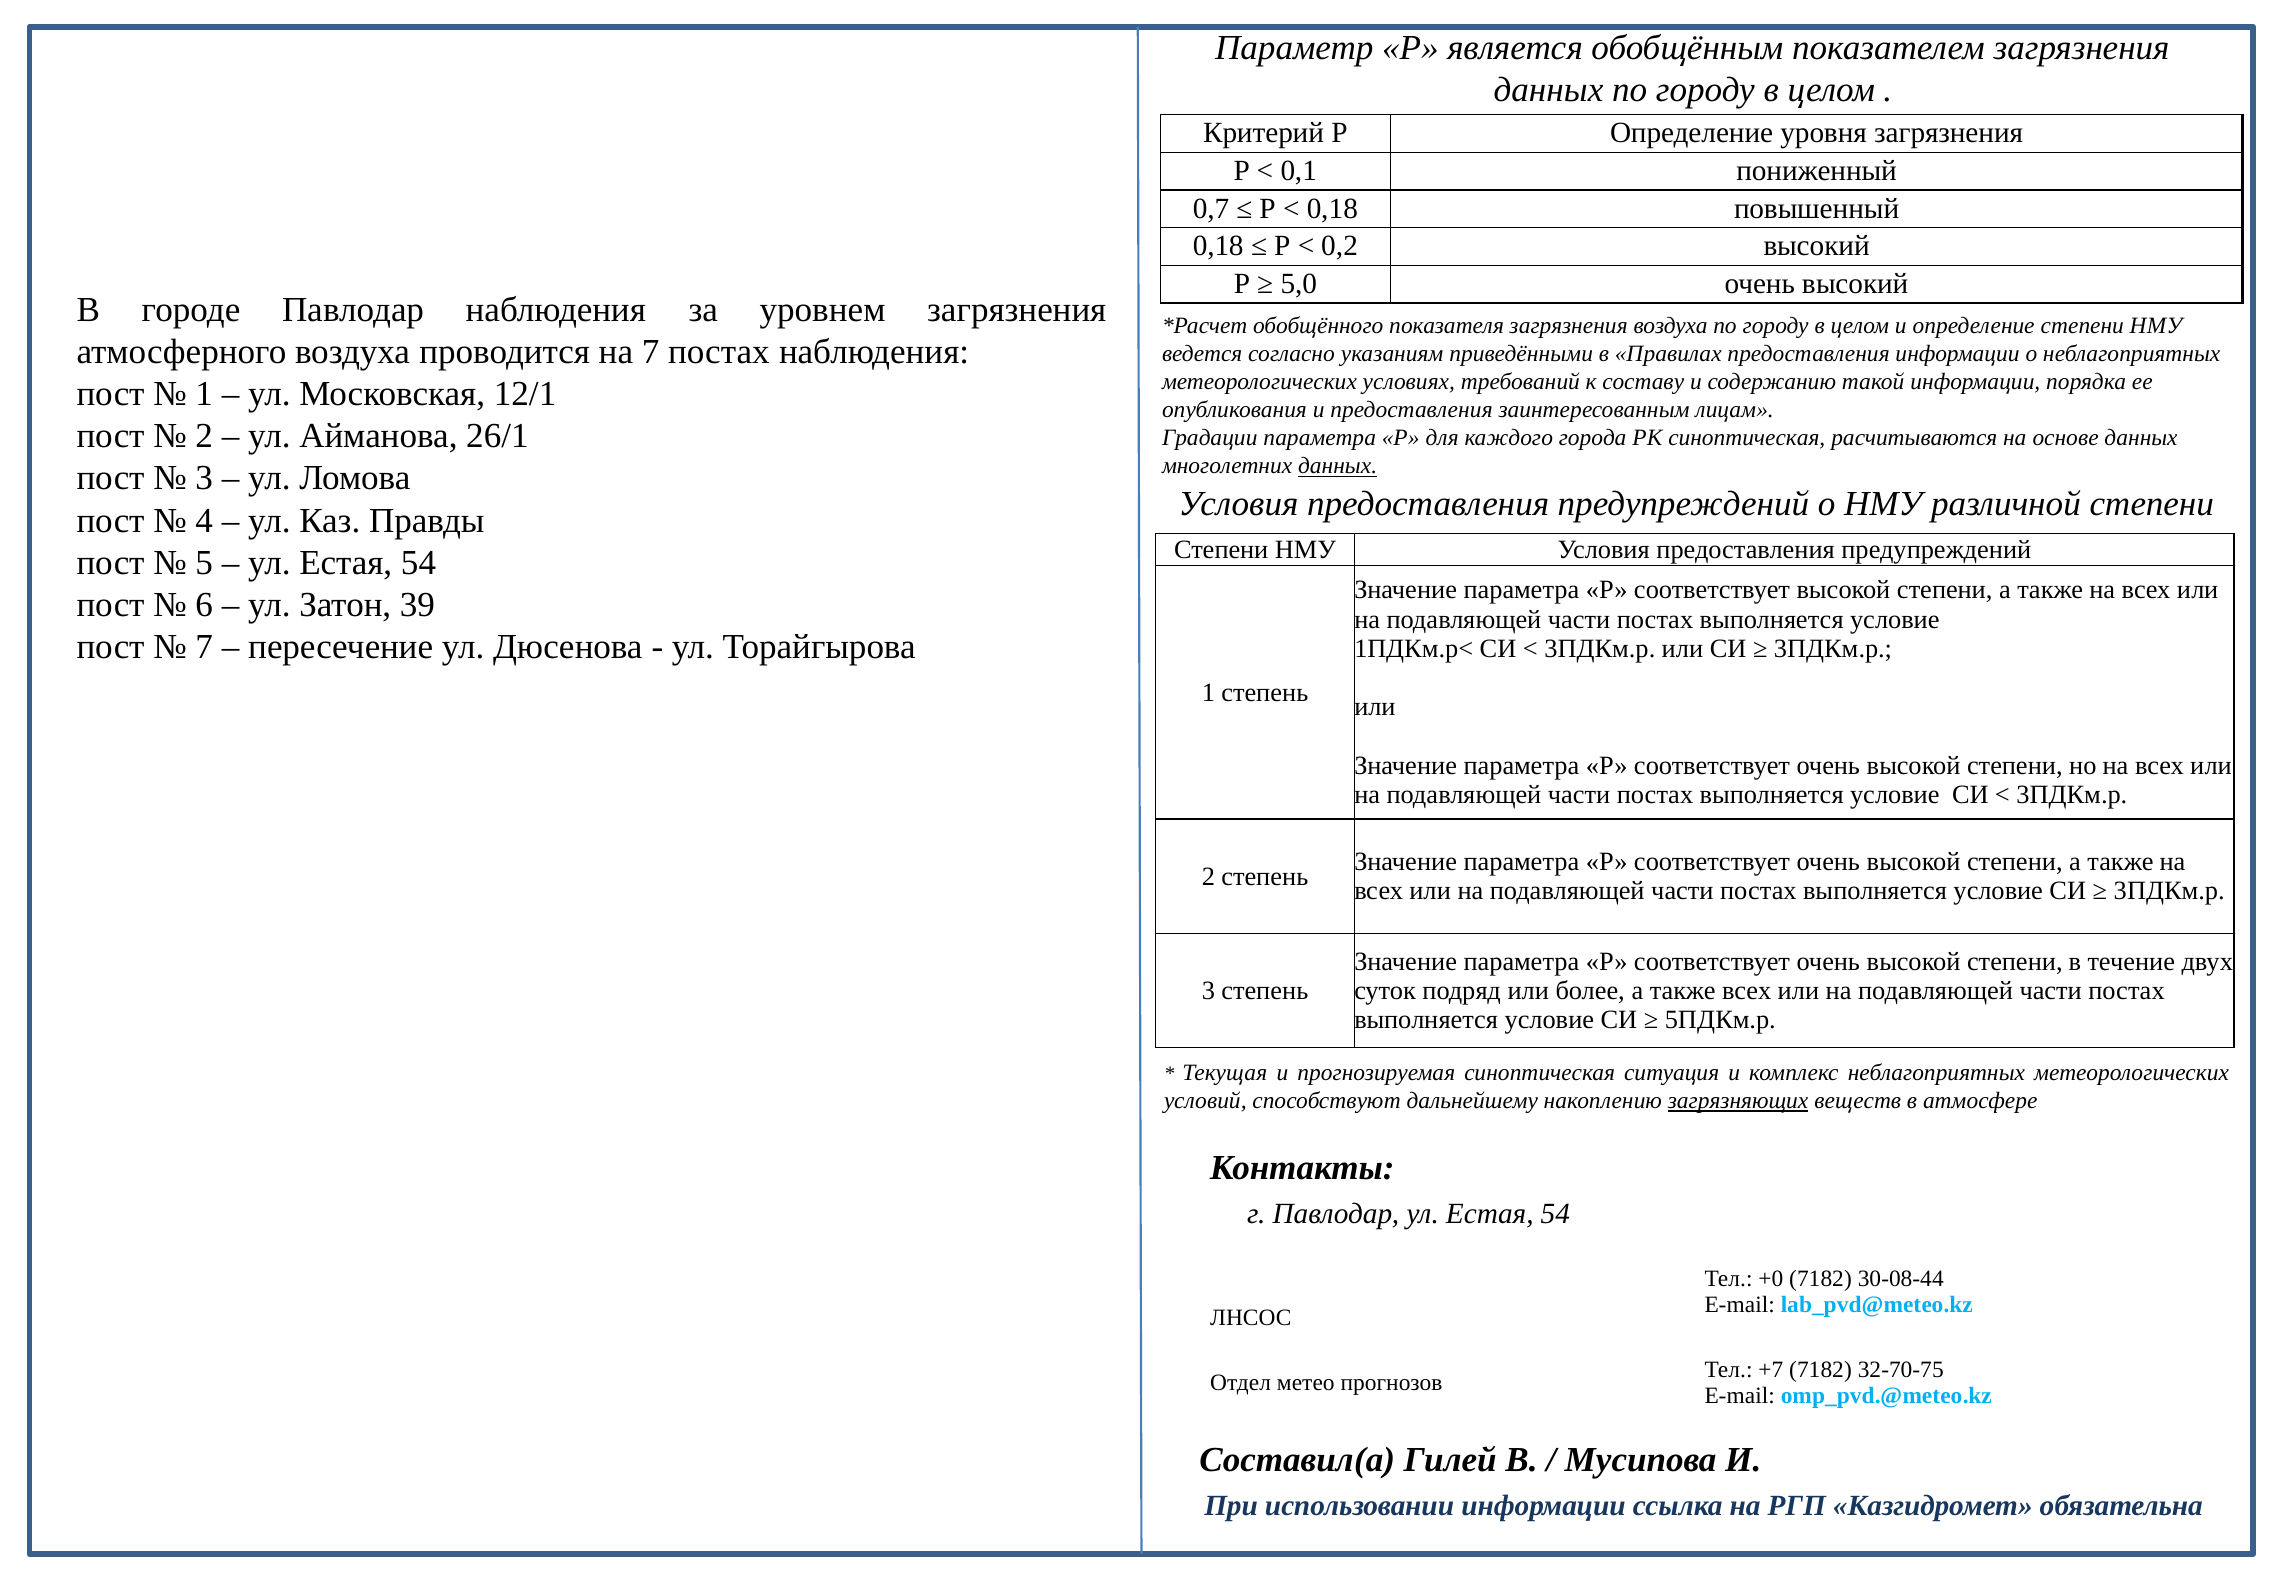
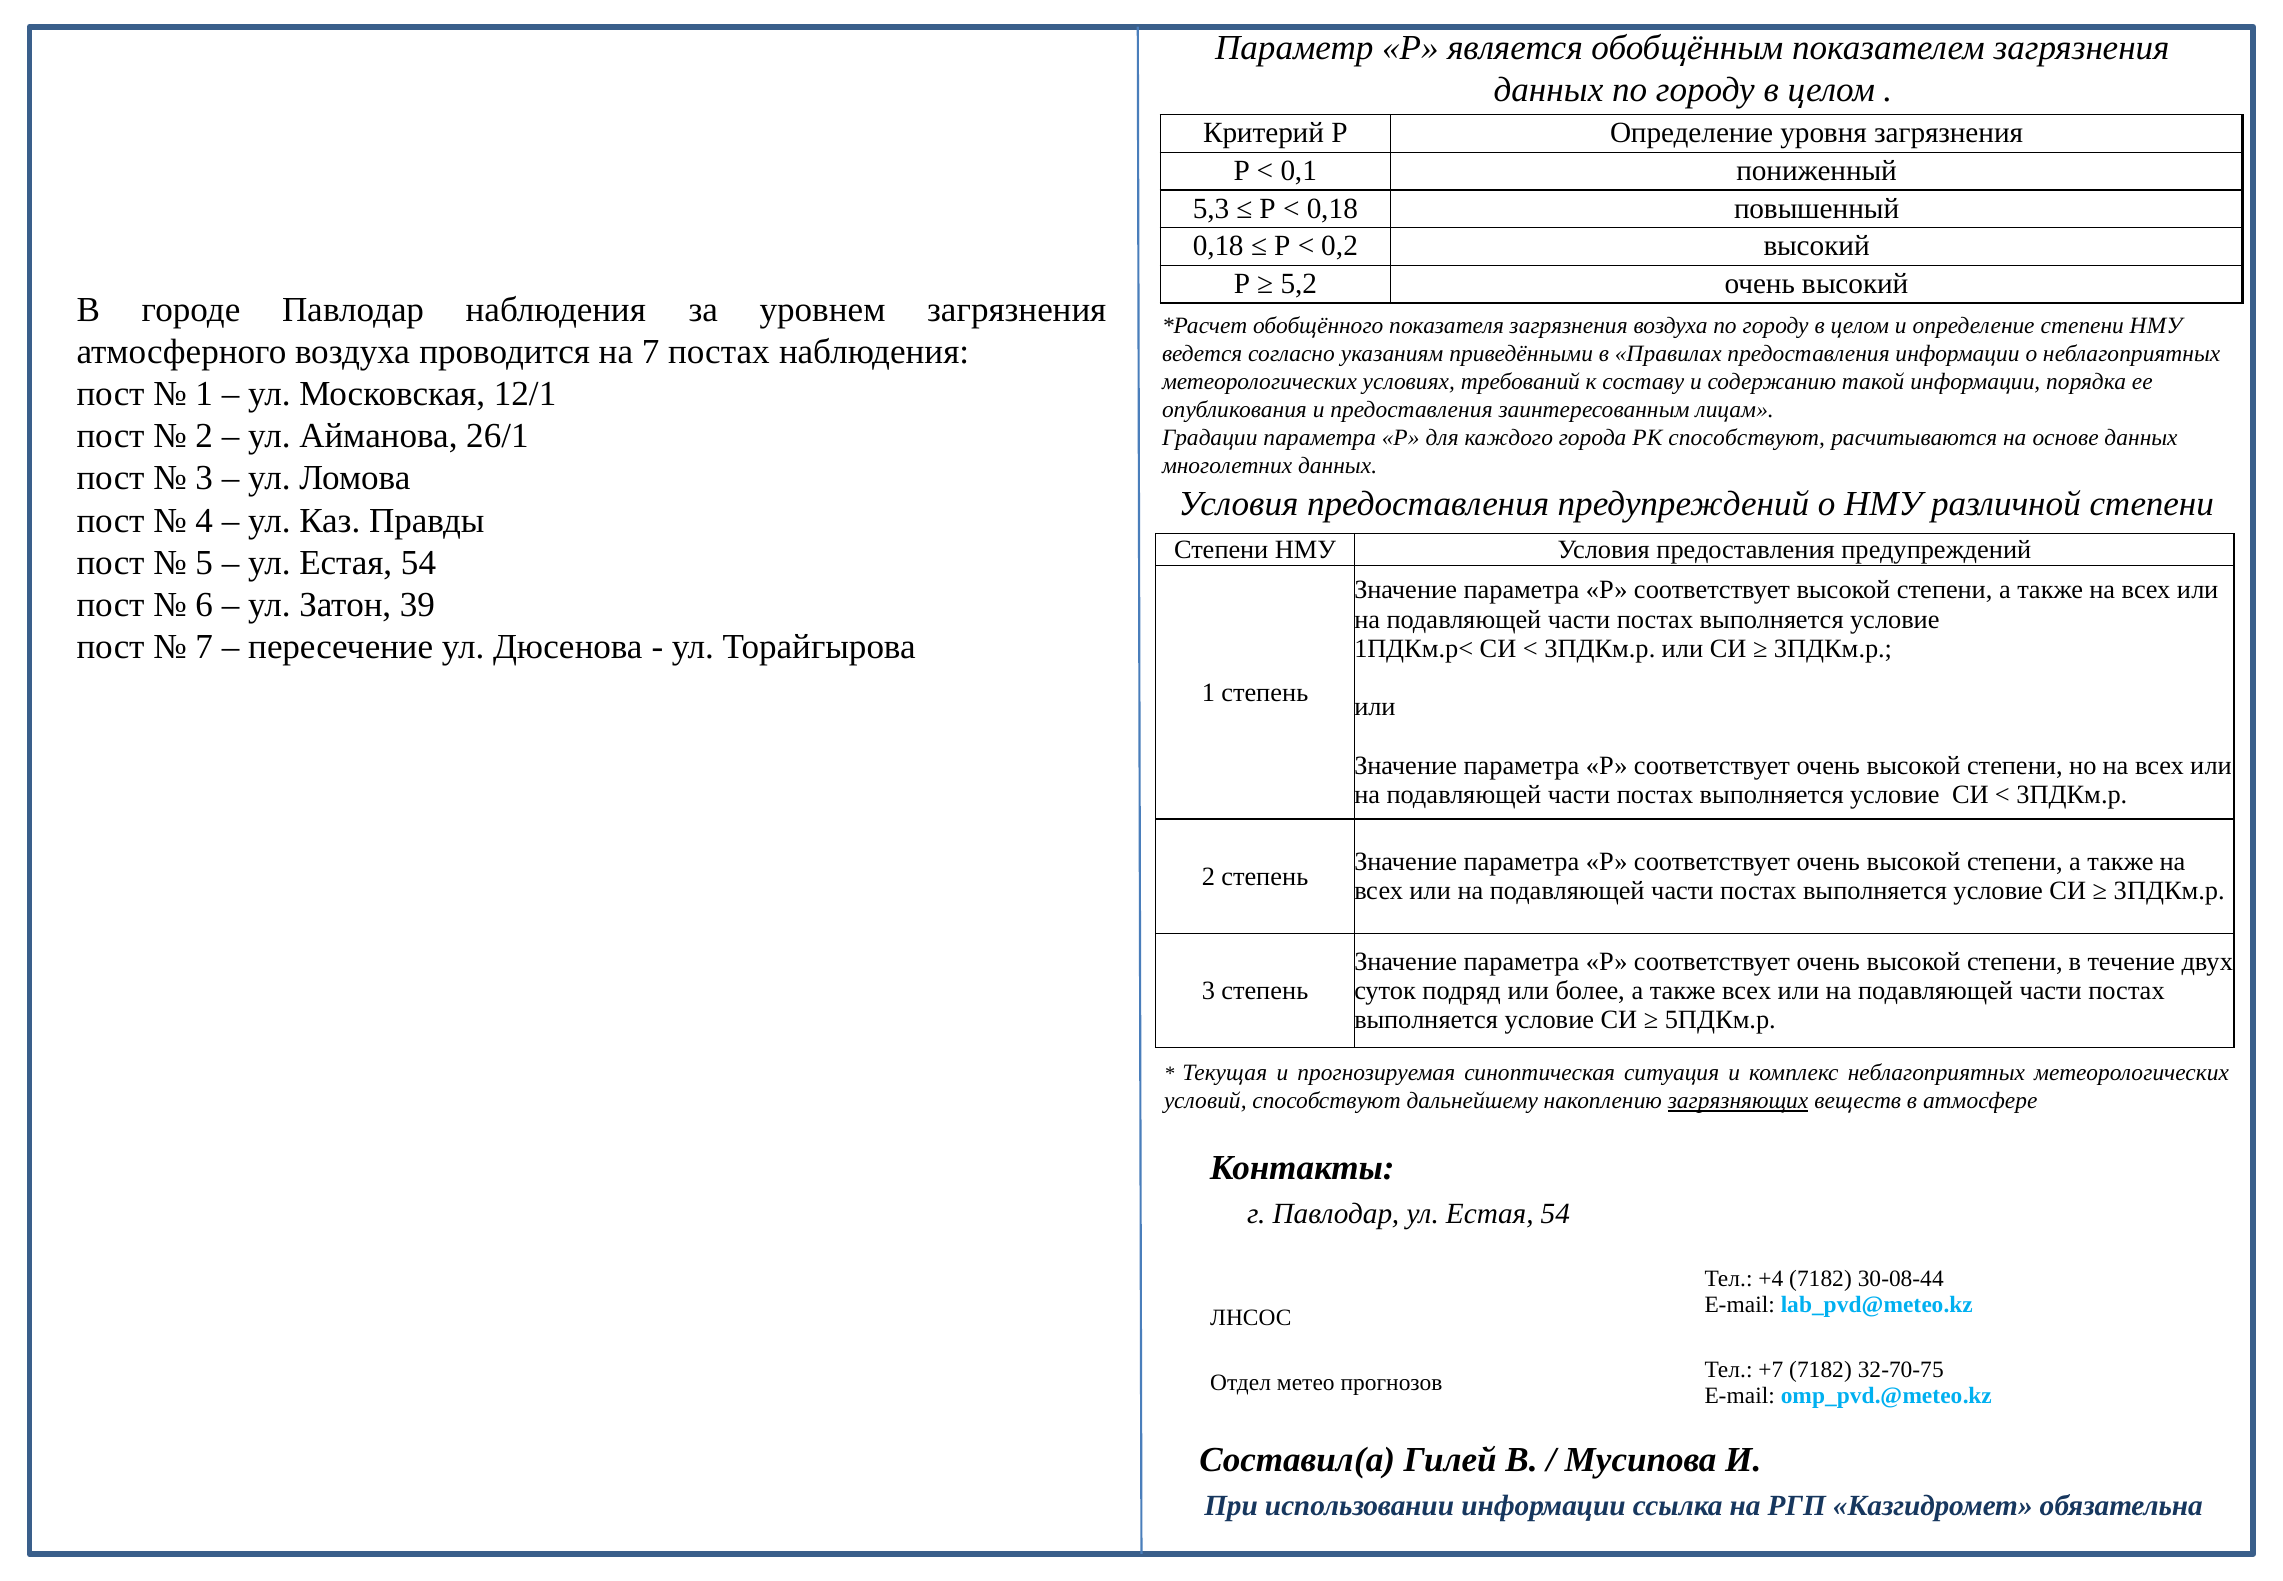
0,7: 0,7 -> 5,3
5,0: 5,0 -> 5,2
РК синоптическая: синоптическая -> способствуют
данных at (1338, 466) underline: present -> none
+0: +0 -> +4
